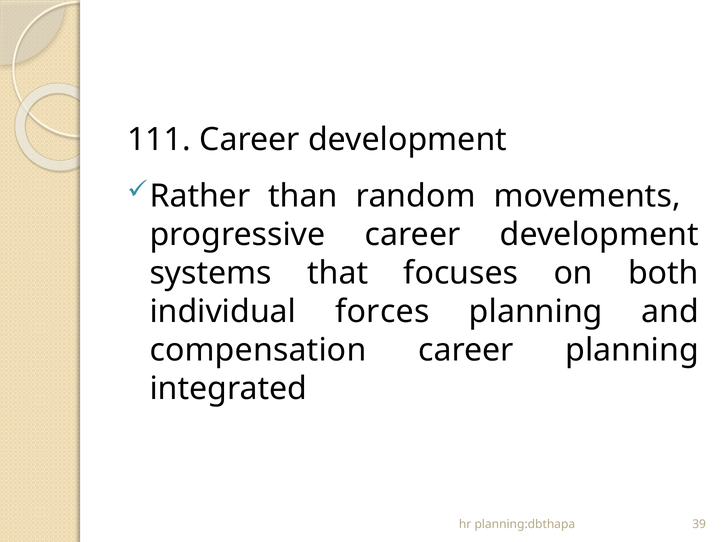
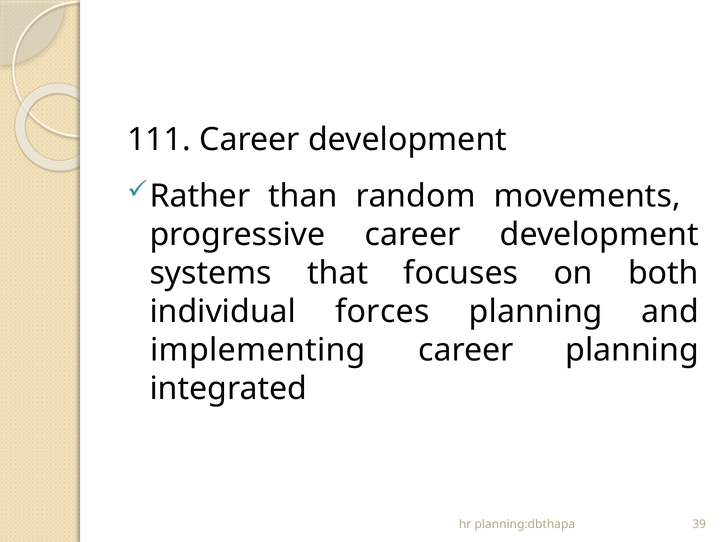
compensation: compensation -> implementing
